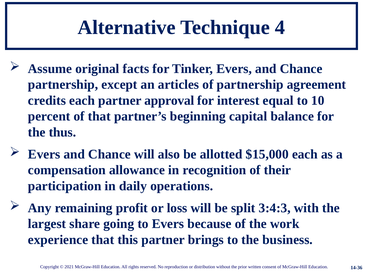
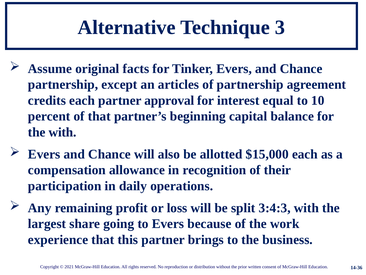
4: 4 -> 3
the thus: thus -> with
